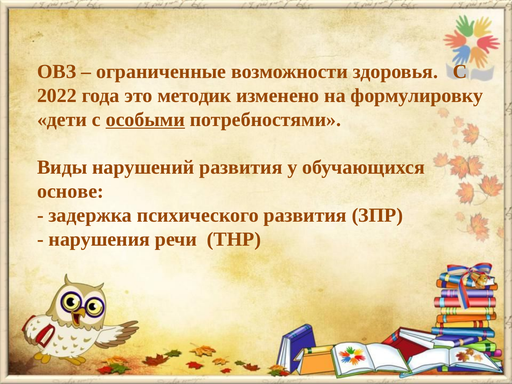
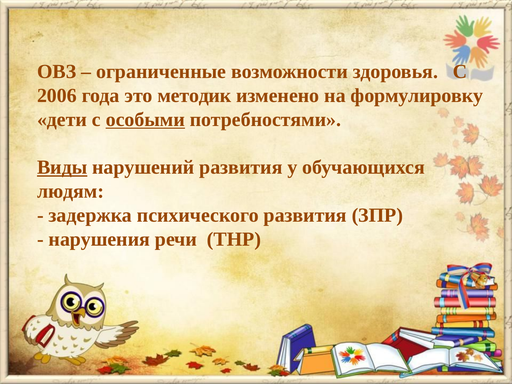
2022: 2022 -> 2006
Виды underline: none -> present
основе: основе -> людям
